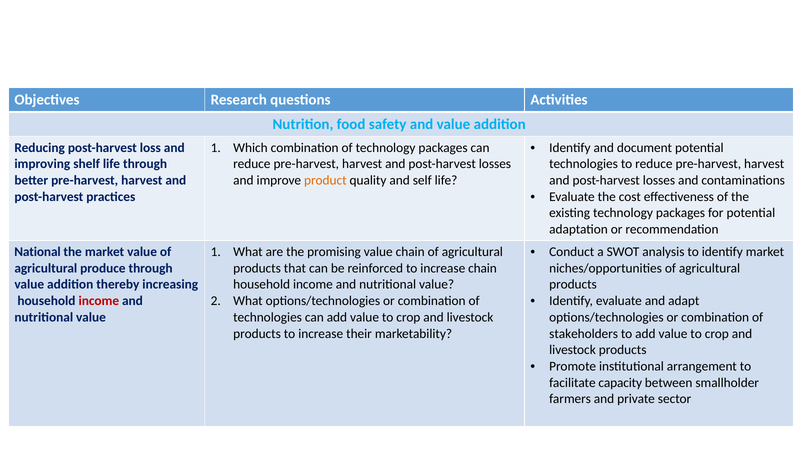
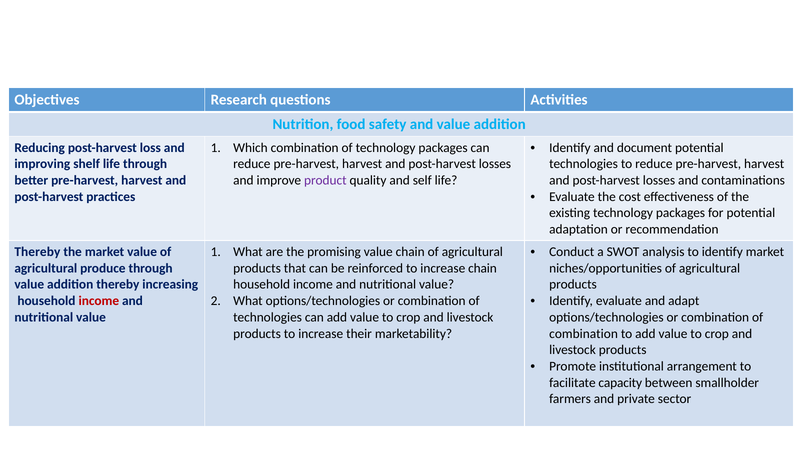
product colour: orange -> purple
National at (37, 252): National -> Thereby
stakeholders at (584, 333): stakeholders -> combination
